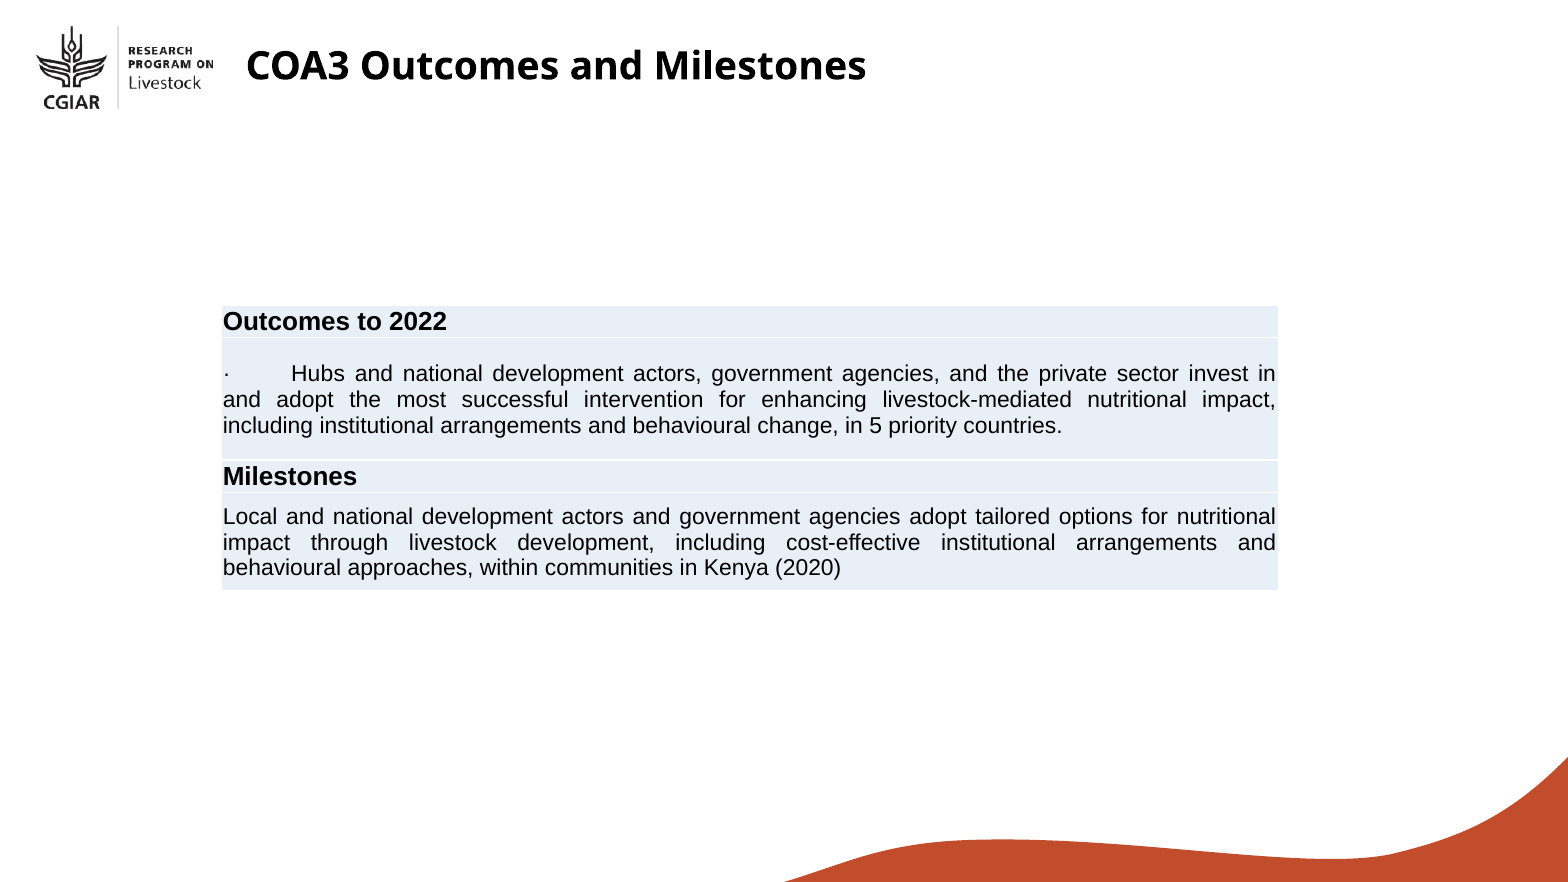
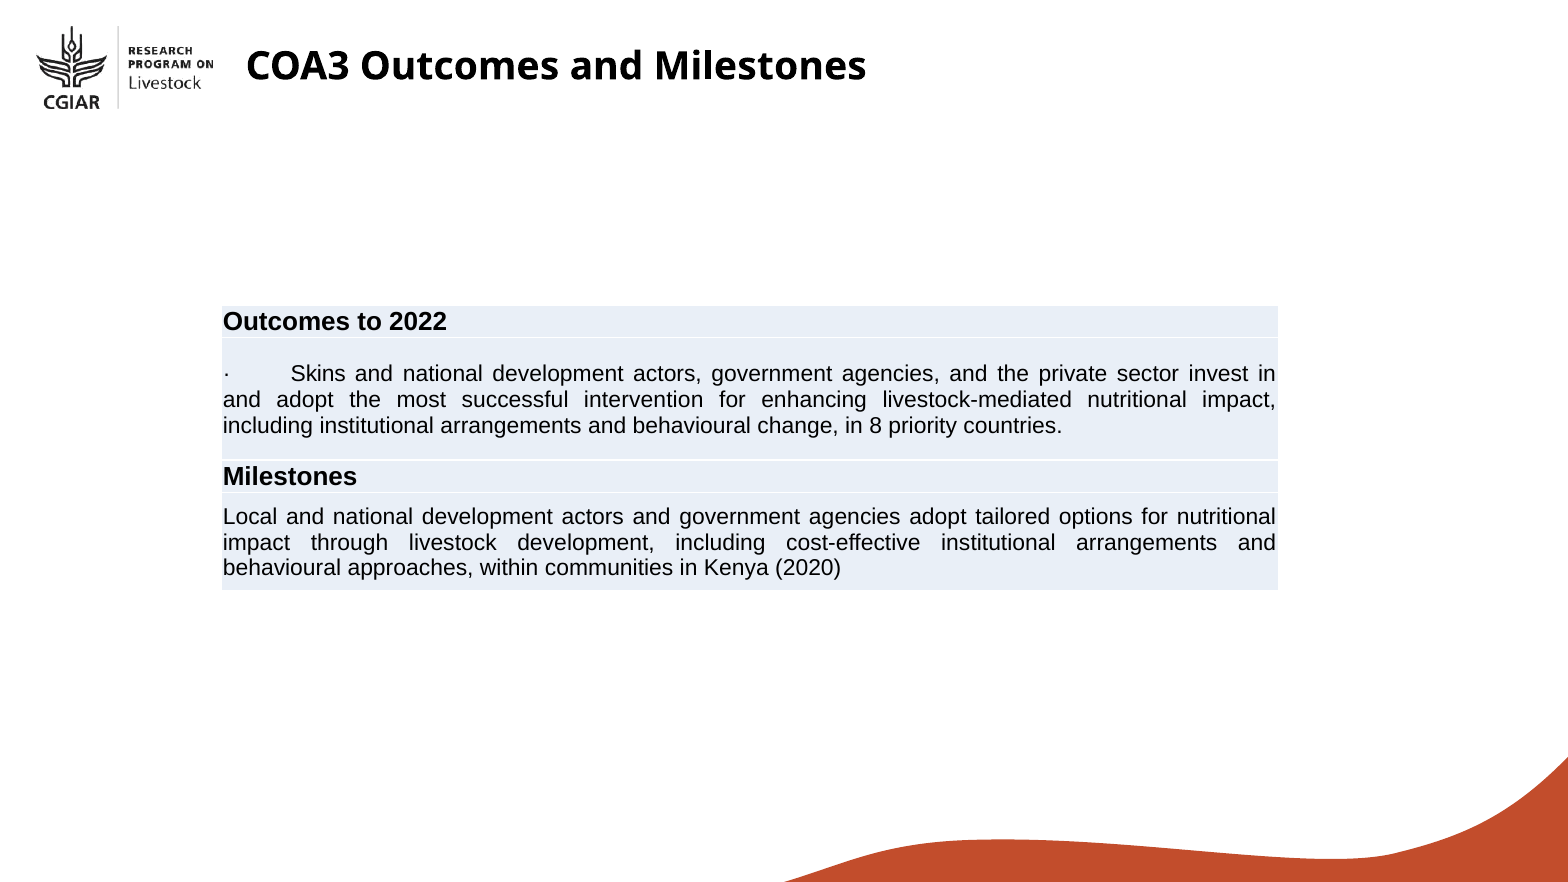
Hubs: Hubs -> Skins
5: 5 -> 8
